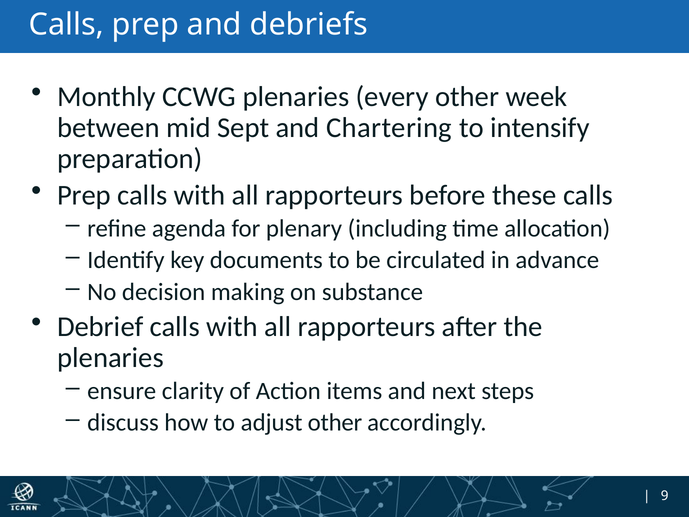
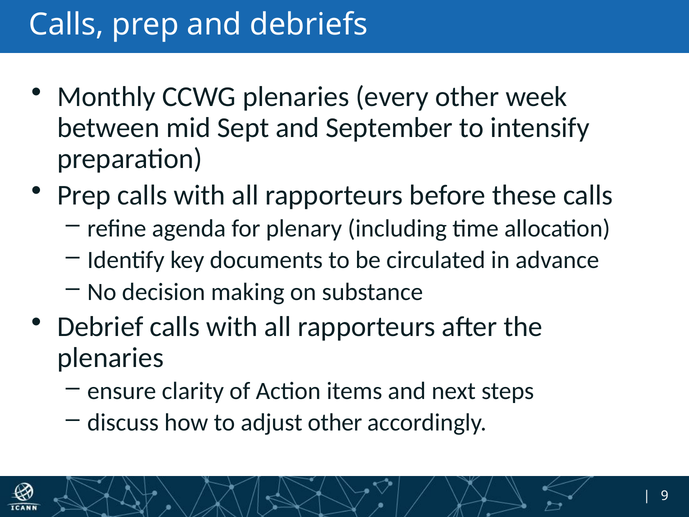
Chartering: Chartering -> September
